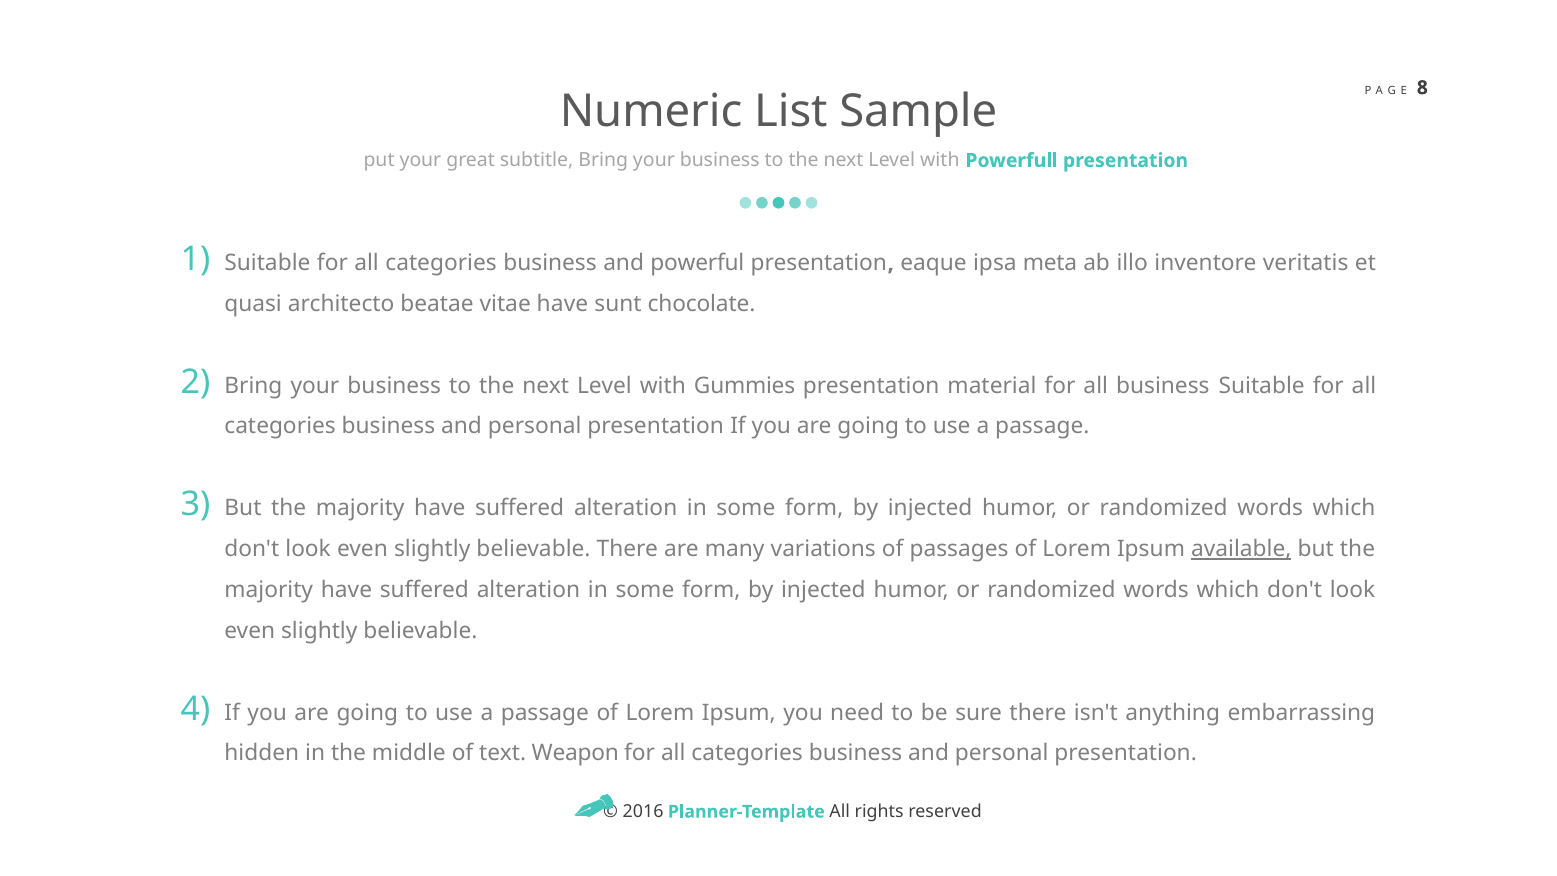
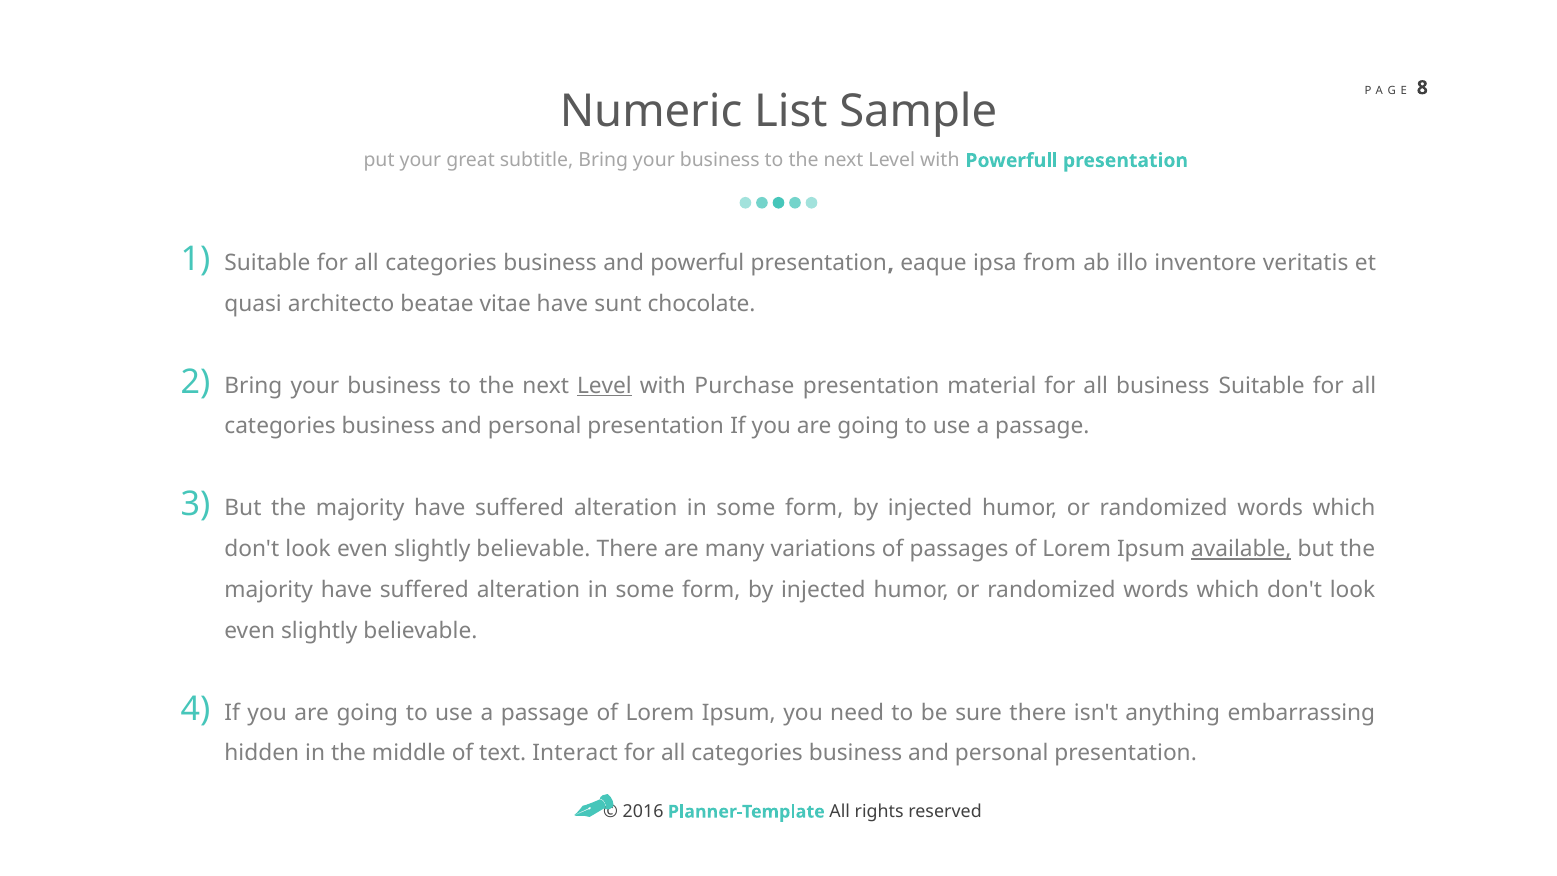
meta: meta -> from
Level at (604, 385) underline: none -> present
Gummies: Gummies -> Purchase
Weapon: Weapon -> Interact
